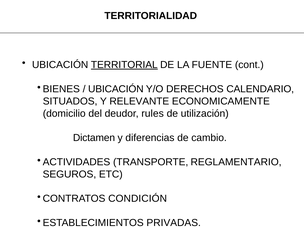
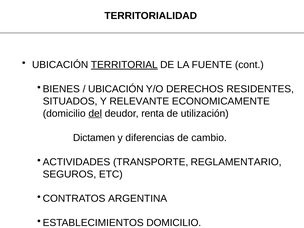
CALENDARIO: CALENDARIO -> RESIDENTES
del underline: none -> present
rules: rules -> renta
CONDICIÓN: CONDICIÓN -> ARGENTINA
ESTABLECIMIENTOS PRIVADAS: PRIVADAS -> DOMICILIO
